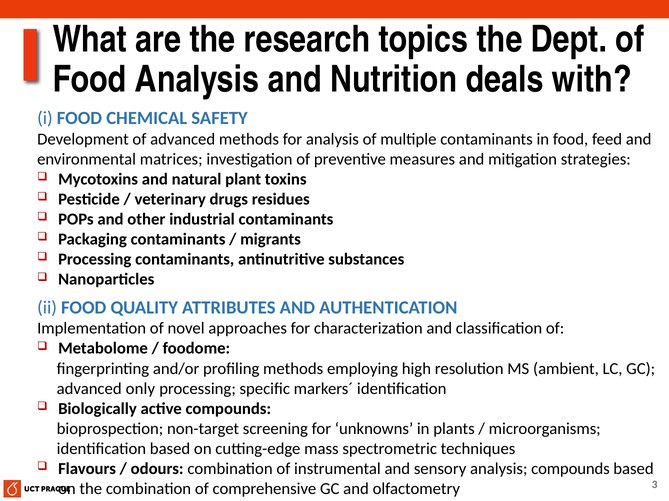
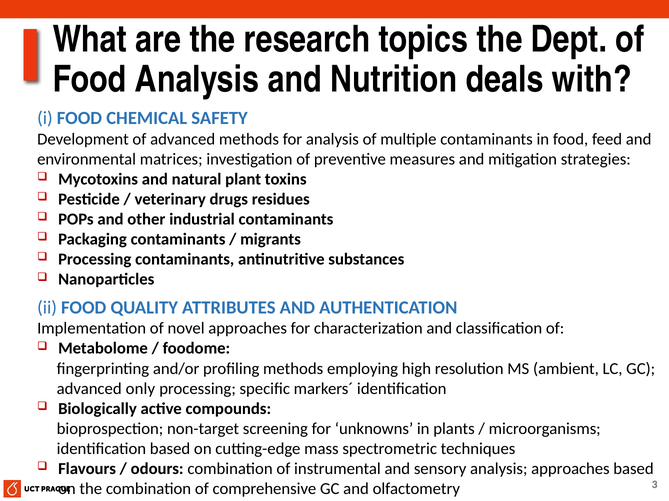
analysis compounds: compounds -> approaches
